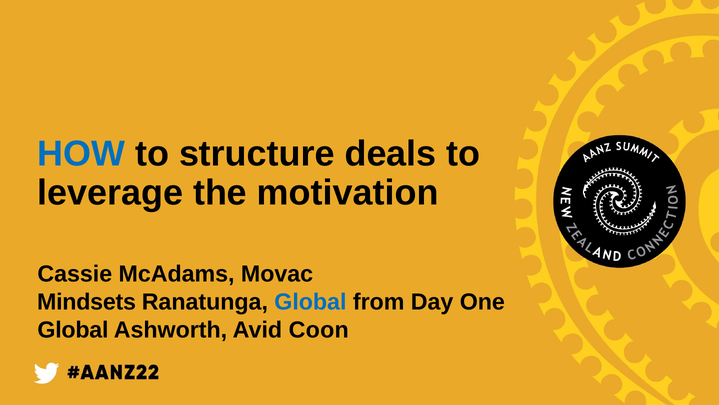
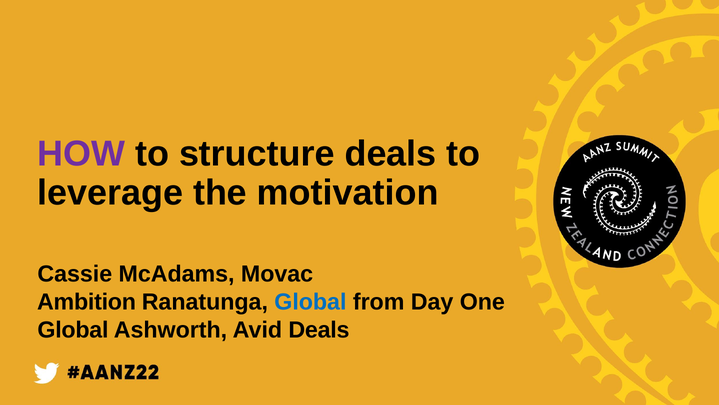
HOW colour: blue -> purple
Mindsets: Mindsets -> Ambition
Avid Coon: Coon -> Deals
